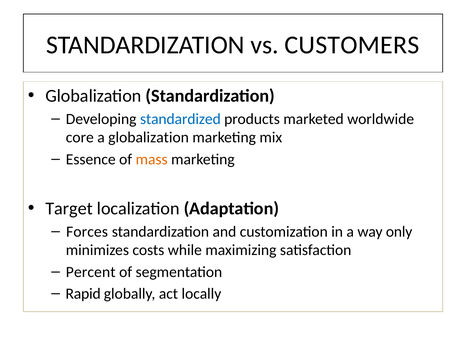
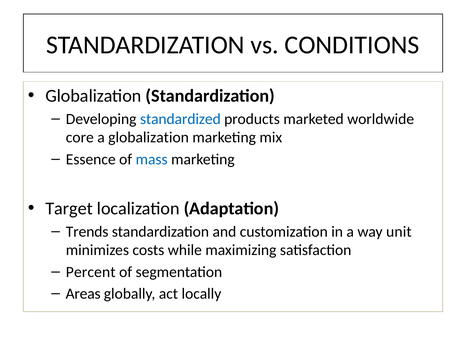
CUSTOMERS: CUSTOMERS -> CONDITIONS
mass colour: orange -> blue
Forces: Forces -> Trends
only: only -> unit
Rapid: Rapid -> Areas
